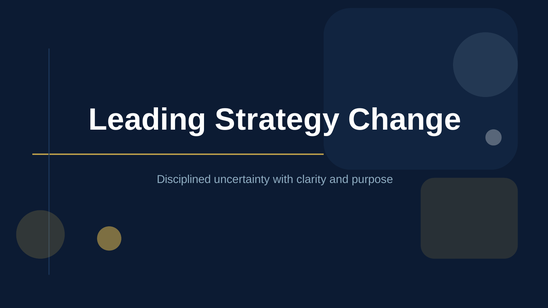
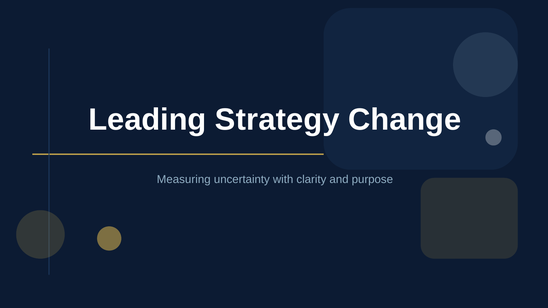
Disciplined: Disciplined -> Measuring
